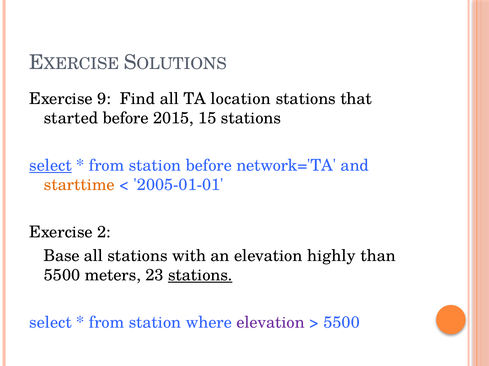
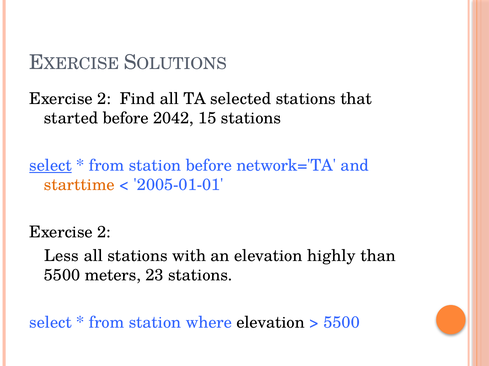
9 at (104, 99): 9 -> 2
location: location -> selected
2015: 2015 -> 2042
Base: Base -> Less
stations at (200, 276) underline: present -> none
elevation at (271, 323) colour: purple -> black
